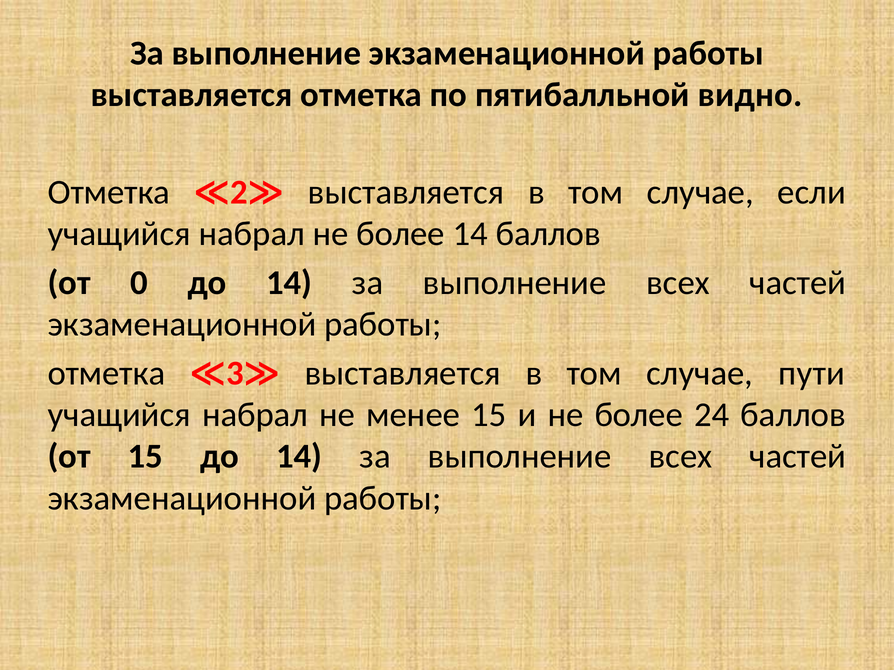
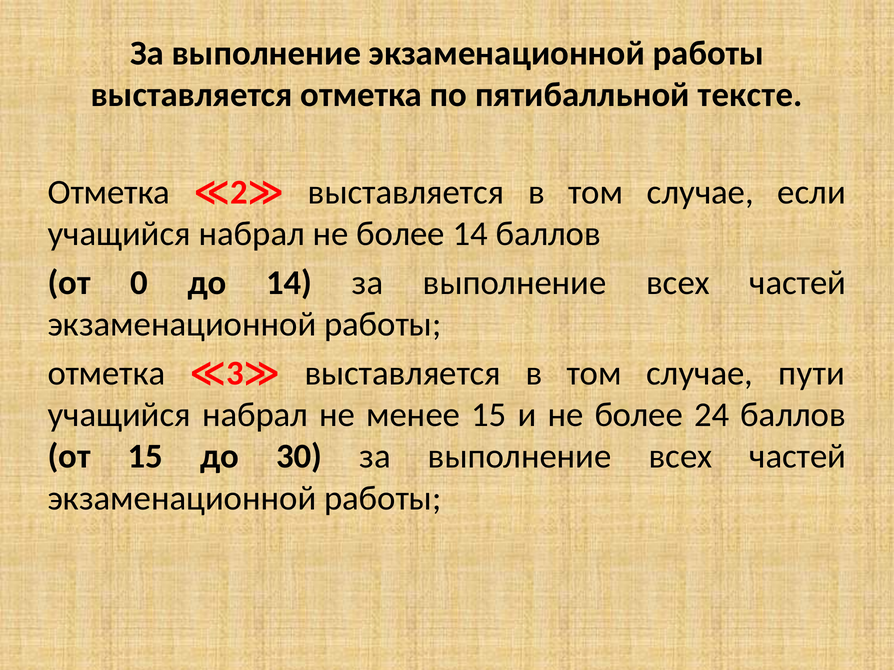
видно: видно -> тексте
15 до 14: 14 -> 30
